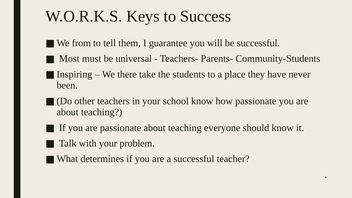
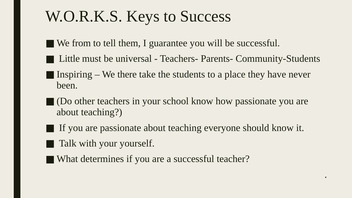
Most: Most -> Little
problem: problem -> yourself
